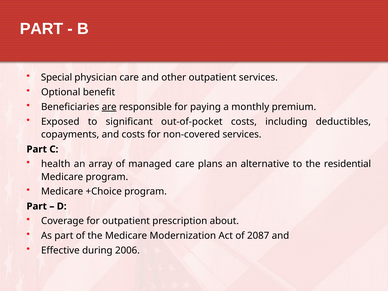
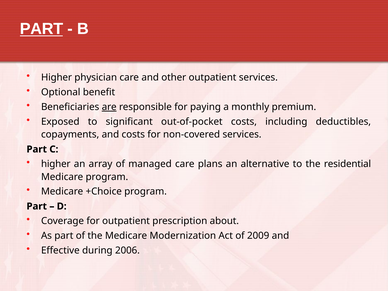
PART at (41, 29) underline: none -> present
Special at (57, 77): Special -> Higher
health at (56, 164): health -> higher
2087: 2087 -> 2009
